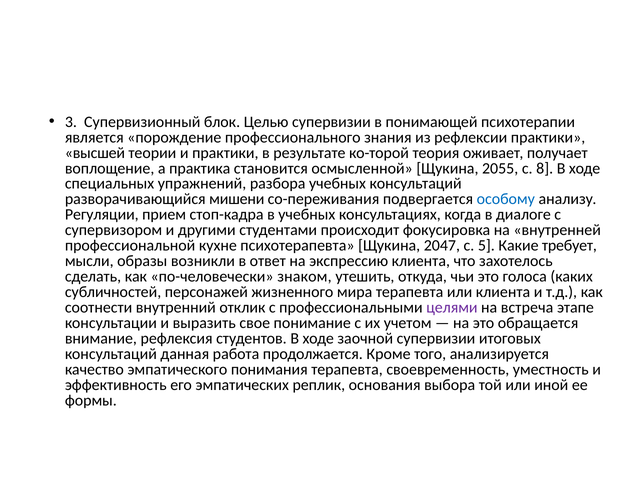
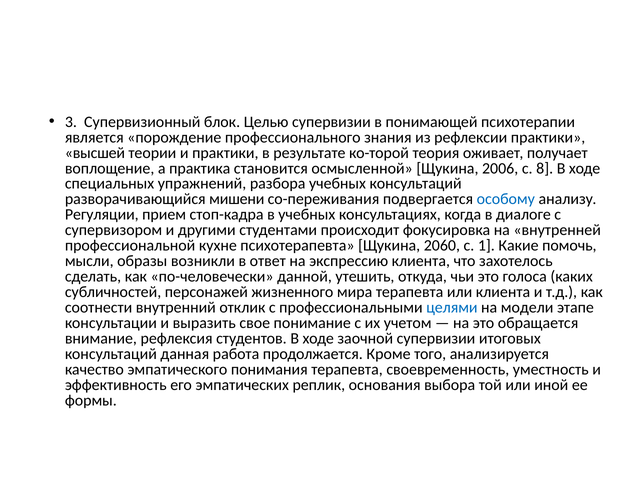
2055: 2055 -> 2006
2047: 2047 -> 2060
5: 5 -> 1
требует: требует -> помочь
знаком: знаком -> данной
целями colour: purple -> blue
встреча: встреча -> модели
